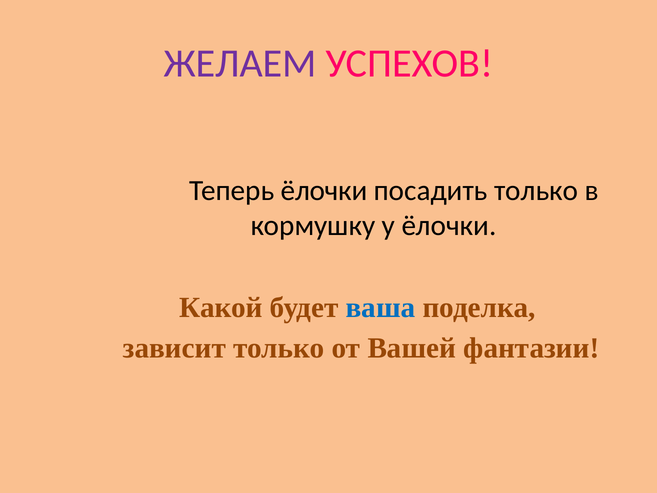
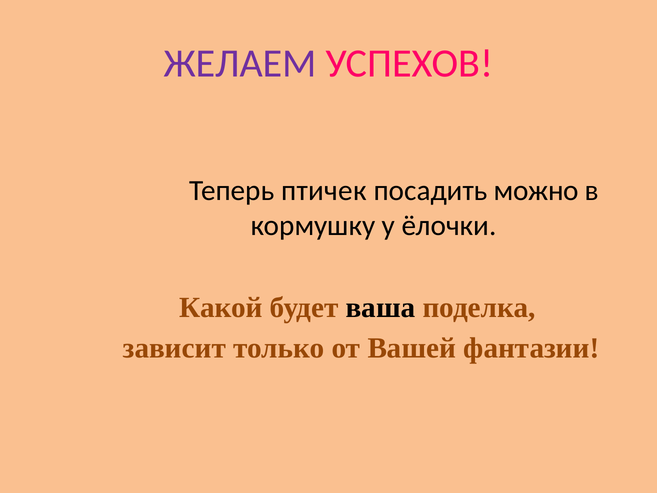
Теперь ёлочки: ёлочки -> птичек
посадить только: только -> можно
ваша colour: blue -> black
